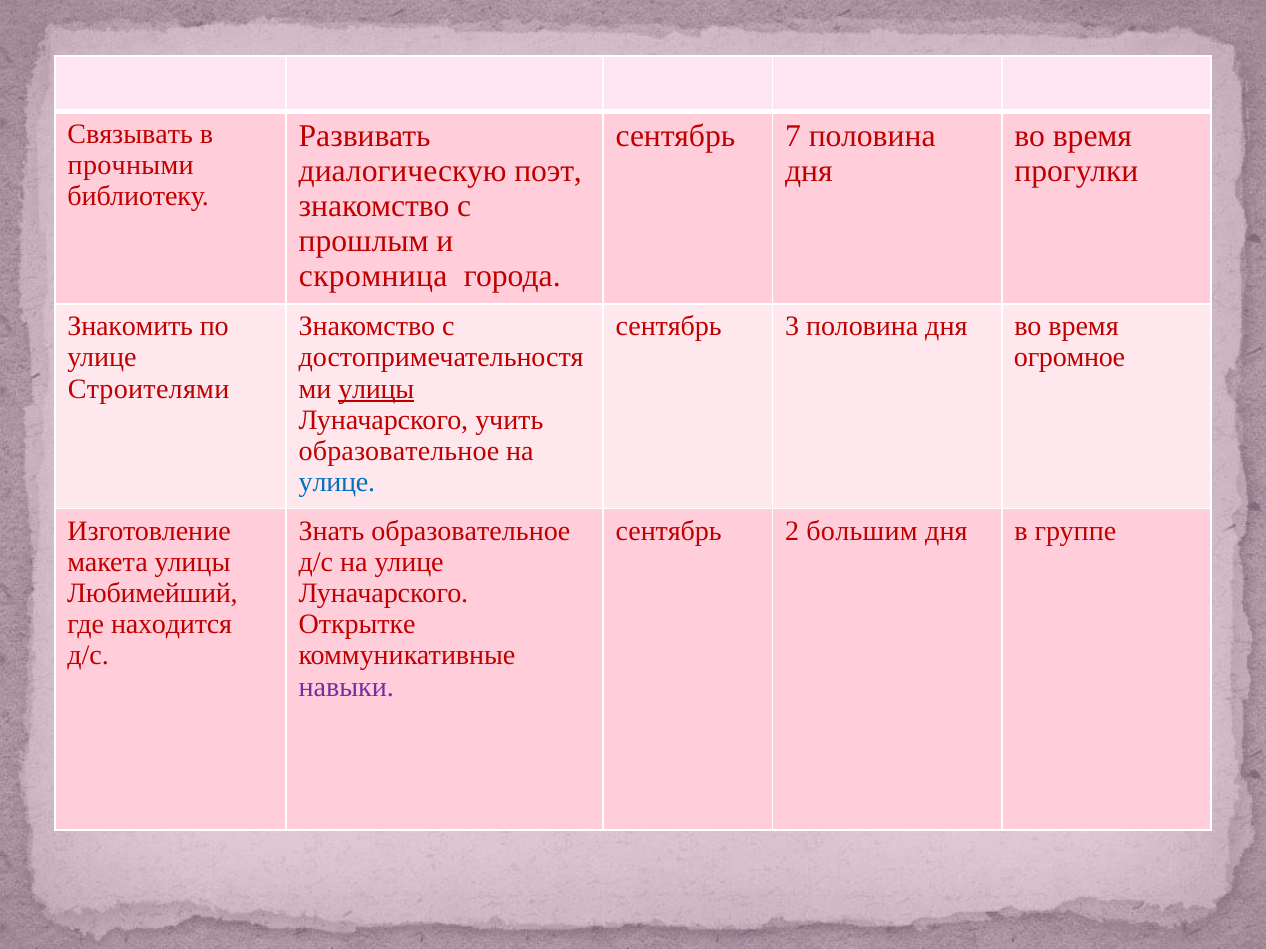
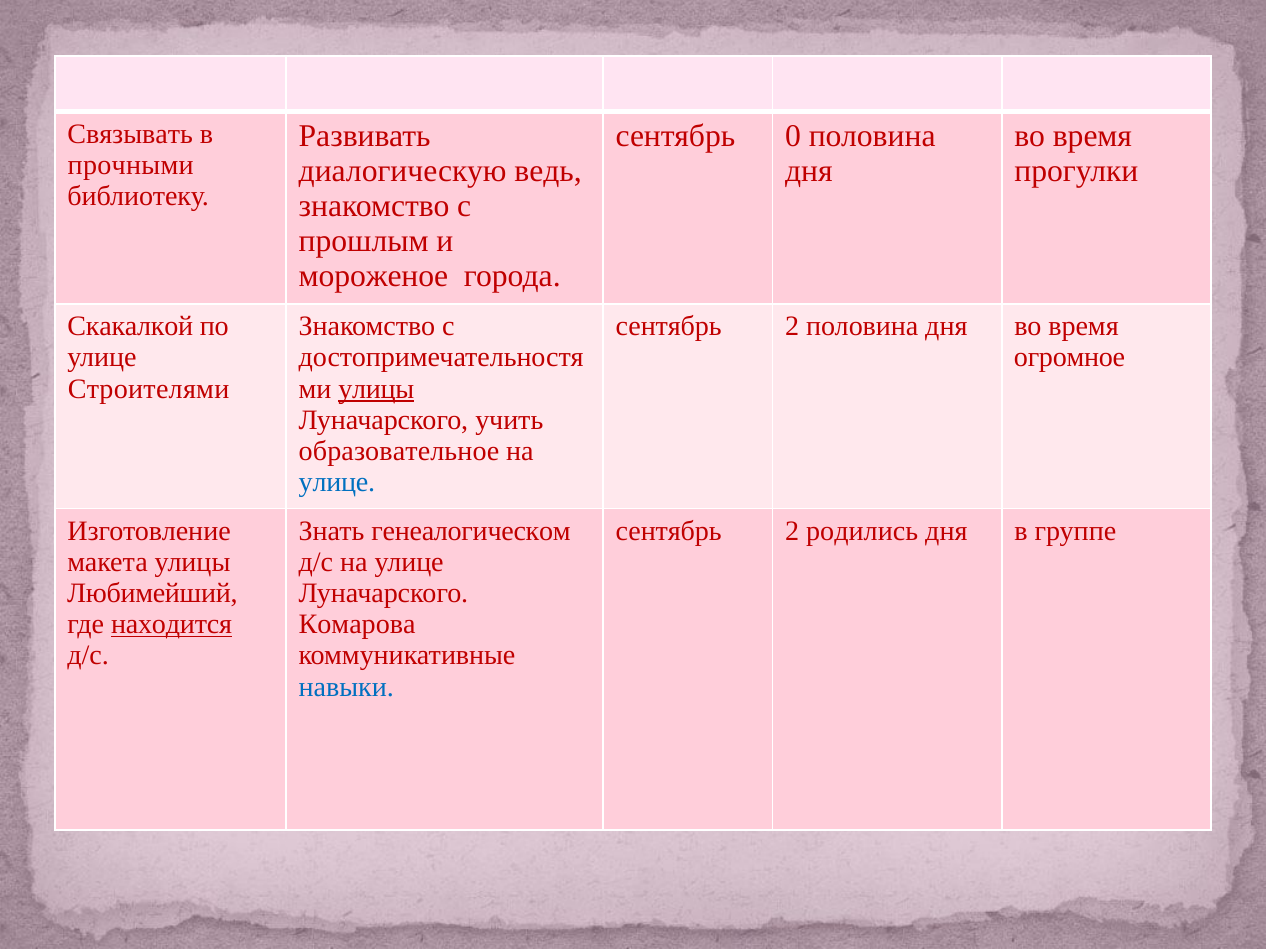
7: 7 -> 0
поэт: поэт -> ведь
скромница: скромница -> мороженое
Знакомить: Знакомить -> Скакалкой
3 at (792, 327): 3 -> 2
Знать образовательное: образовательное -> генеалогическом
большим: большим -> родились
находится underline: none -> present
Открытке: Открытке -> Комарова
навыки colour: purple -> blue
